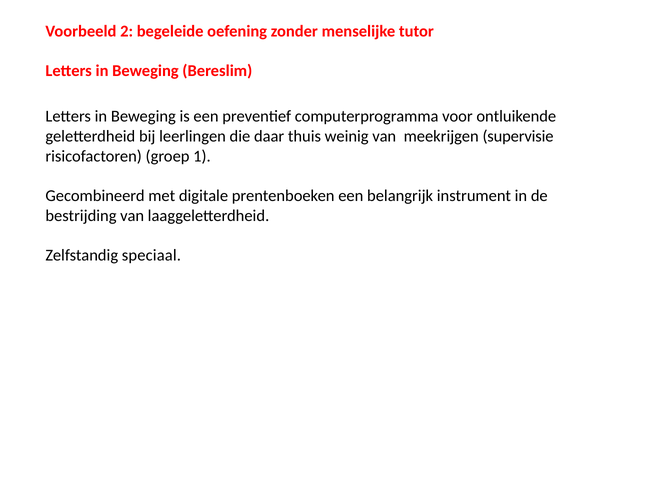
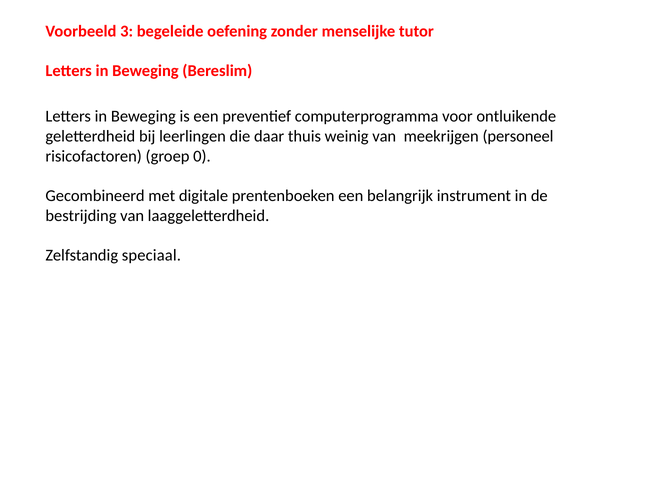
2: 2 -> 3
supervisie: supervisie -> personeel
1: 1 -> 0
